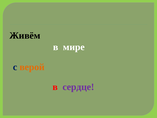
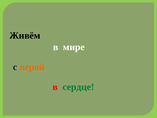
сердце colour: purple -> green
